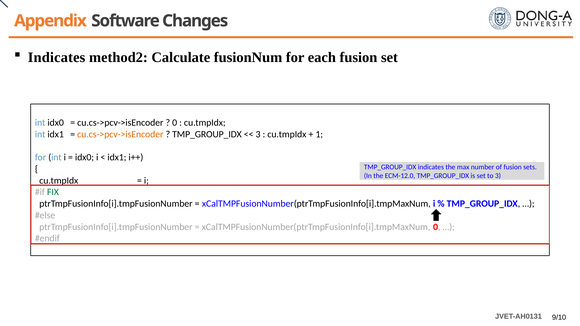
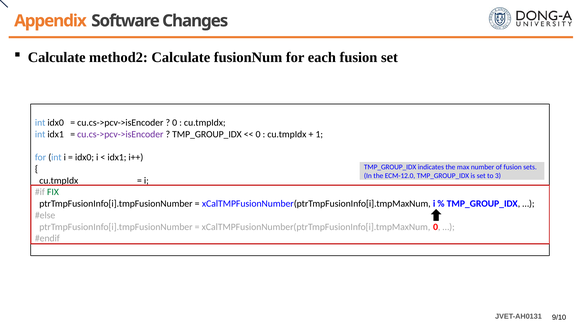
Indicates at (57, 57): Indicates -> Calculate
cu.cs->pcv->isEncoder at (120, 134) colour: orange -> purple
3 at (258, 134): 3 -> 0
